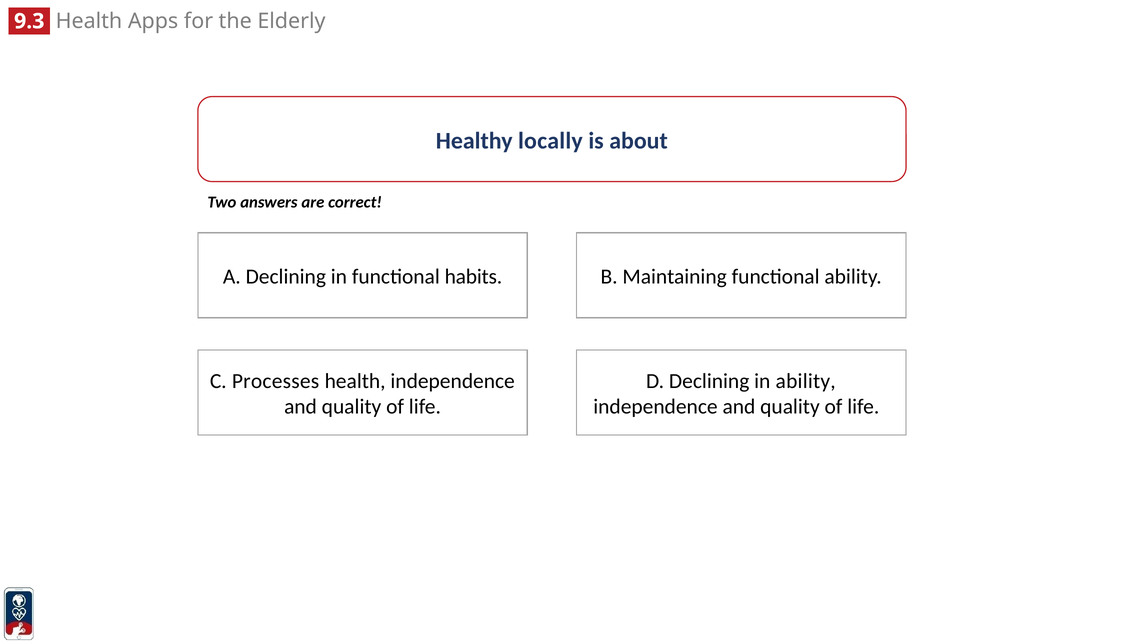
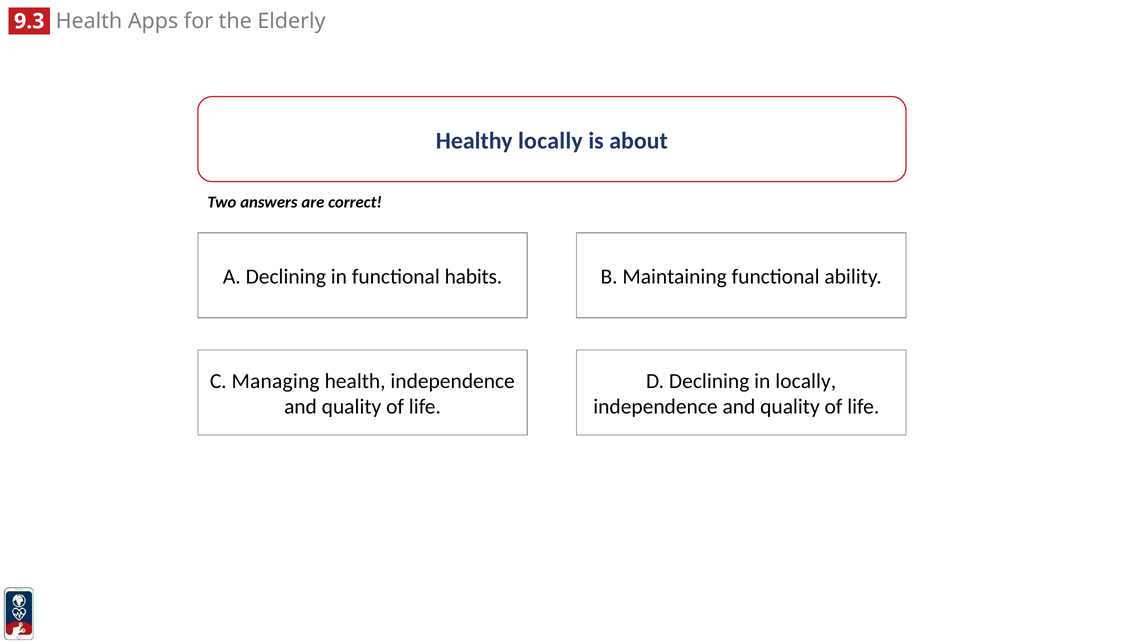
Processes: Processes -> Managing
in ability: ability -> locally
